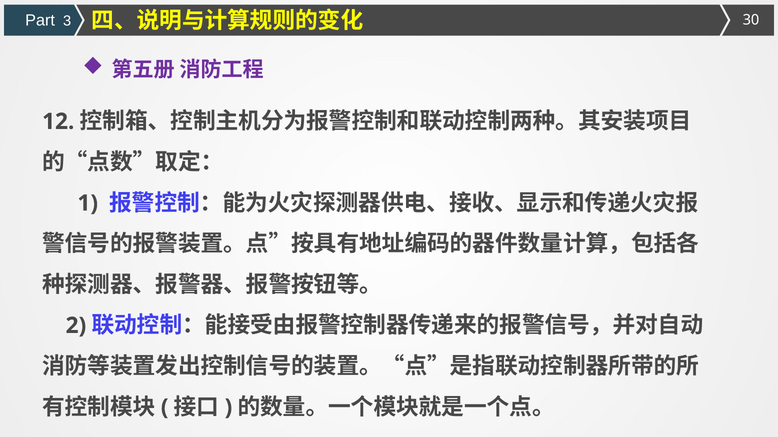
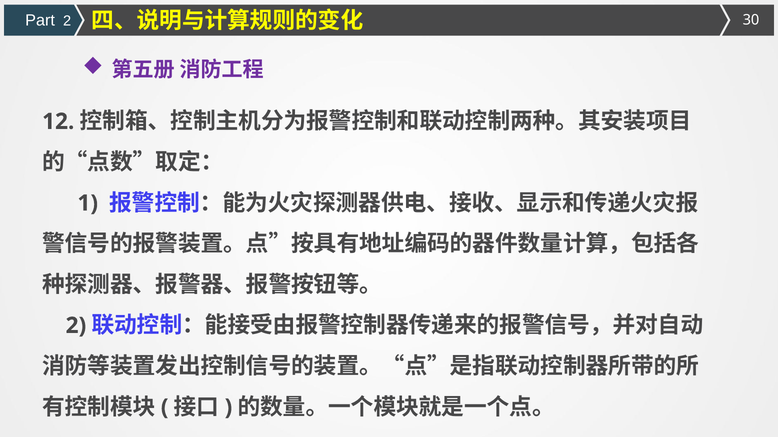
Part 3: 3 -> 2
